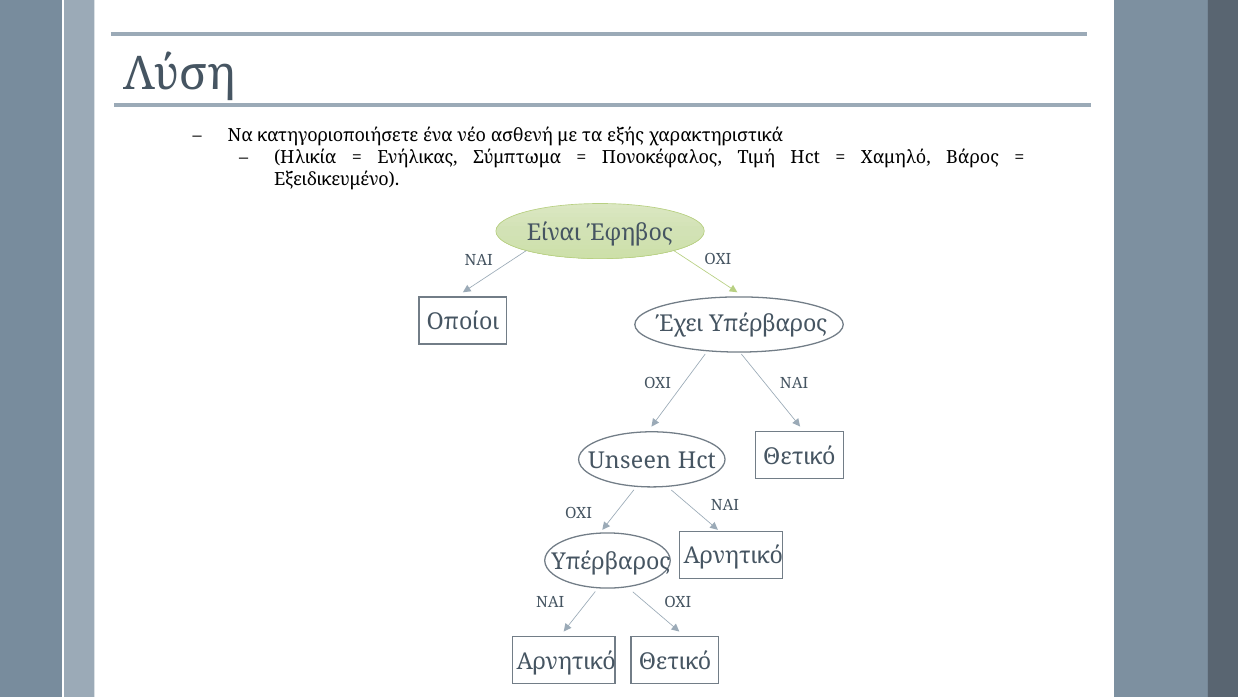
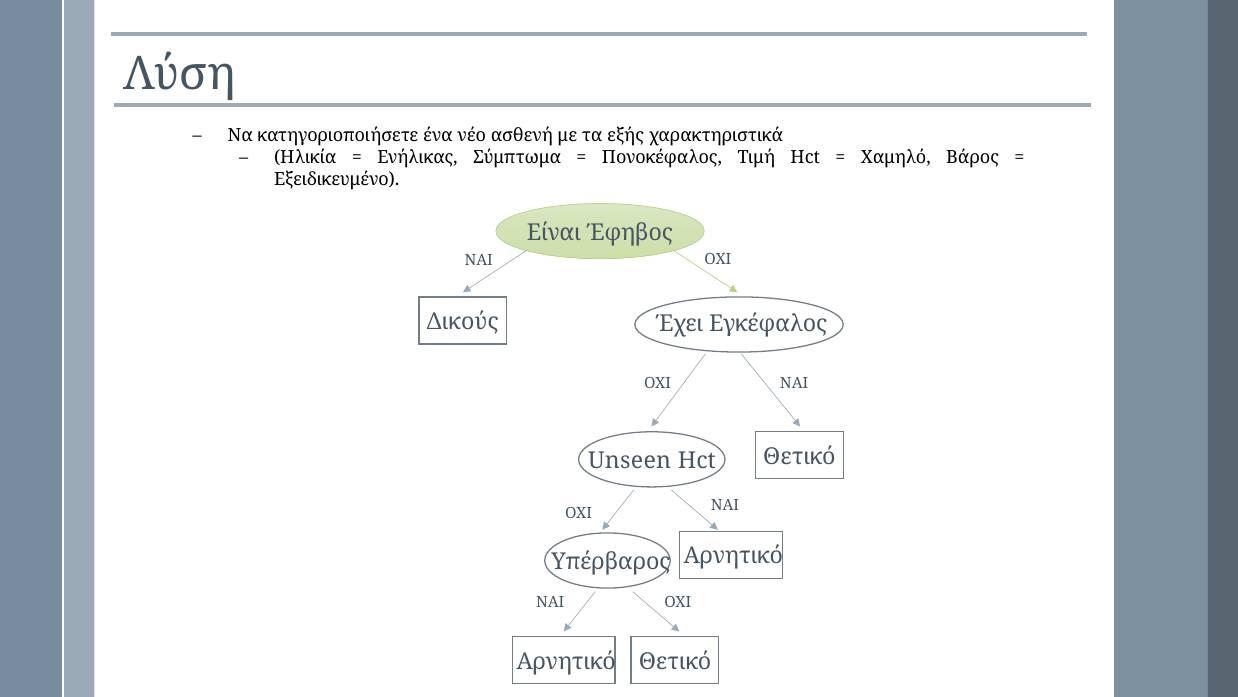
Οποίοι: Οποίοι -> Δικούς
Έχει Υπέρβαρος: Υπέρβαρος -> Εγκέφαλος
